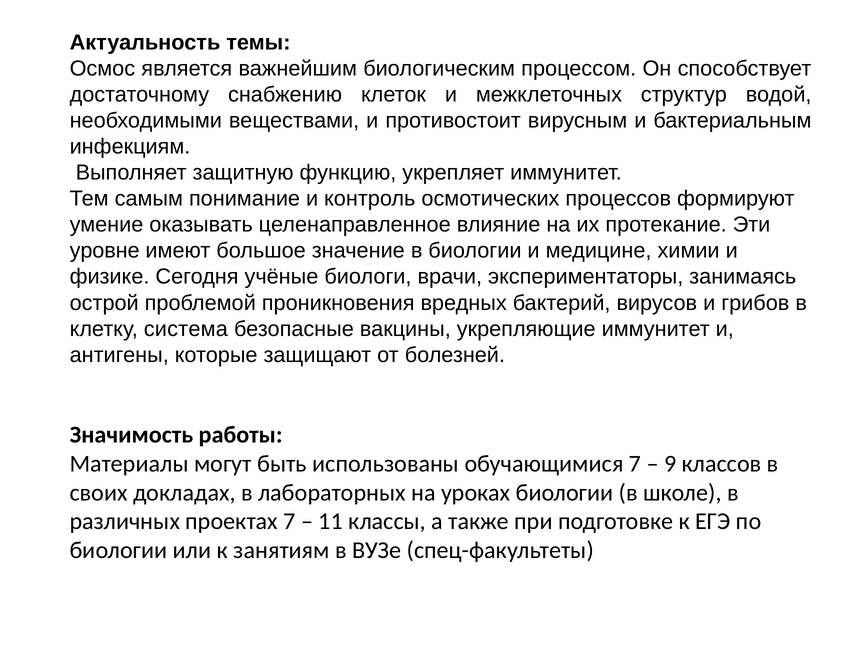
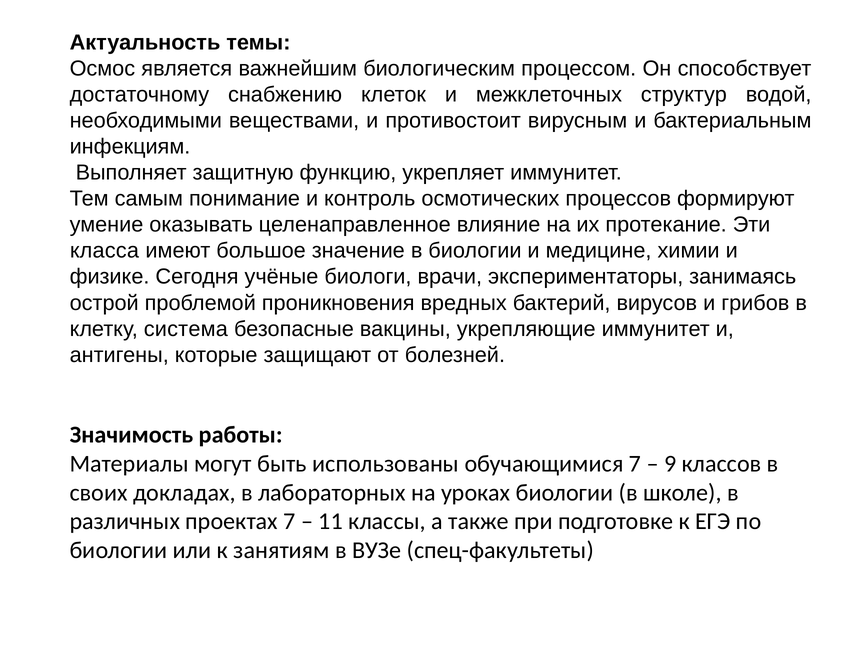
уровне: уровне -> класса
